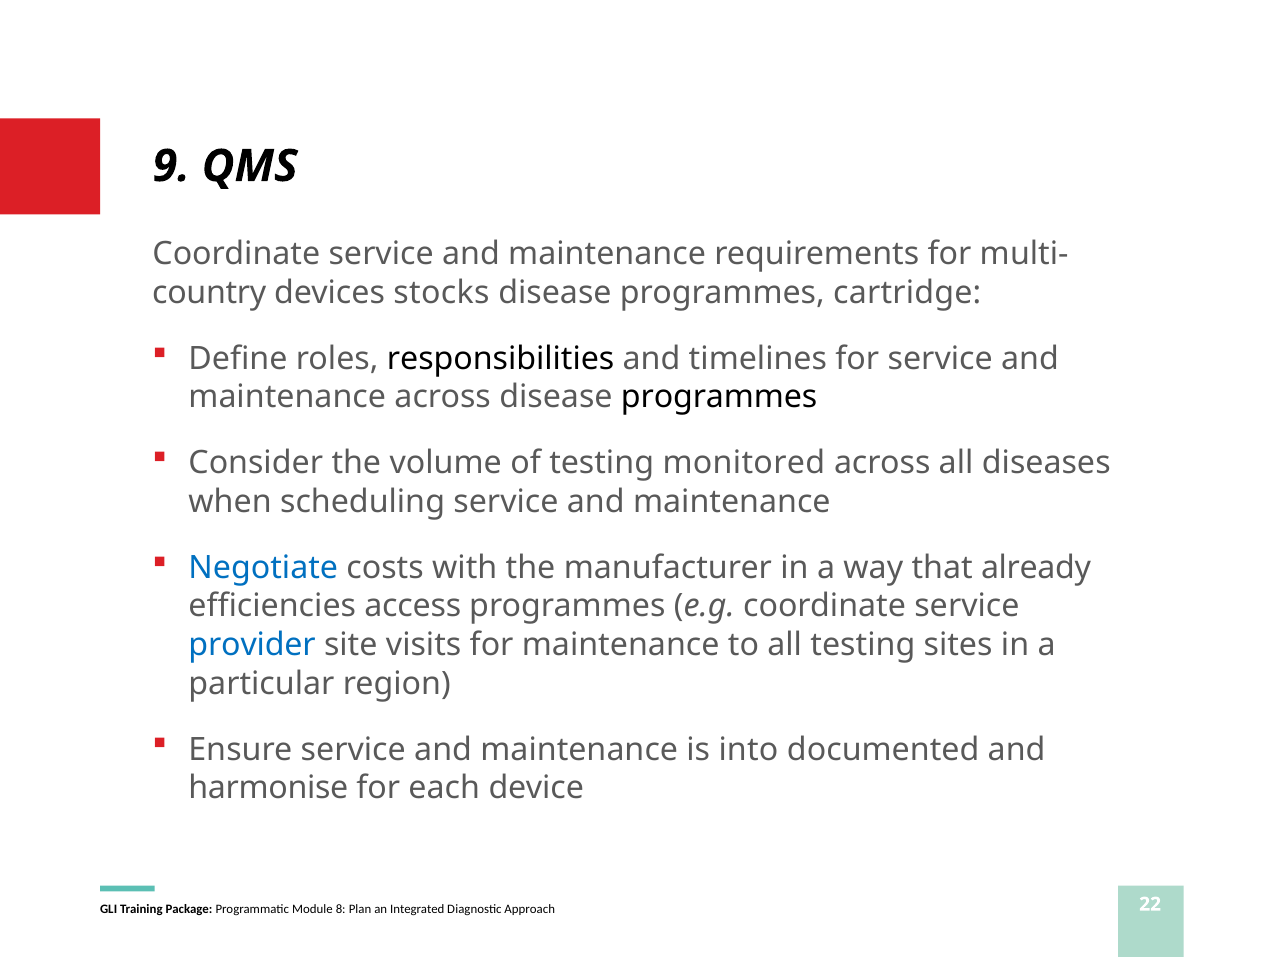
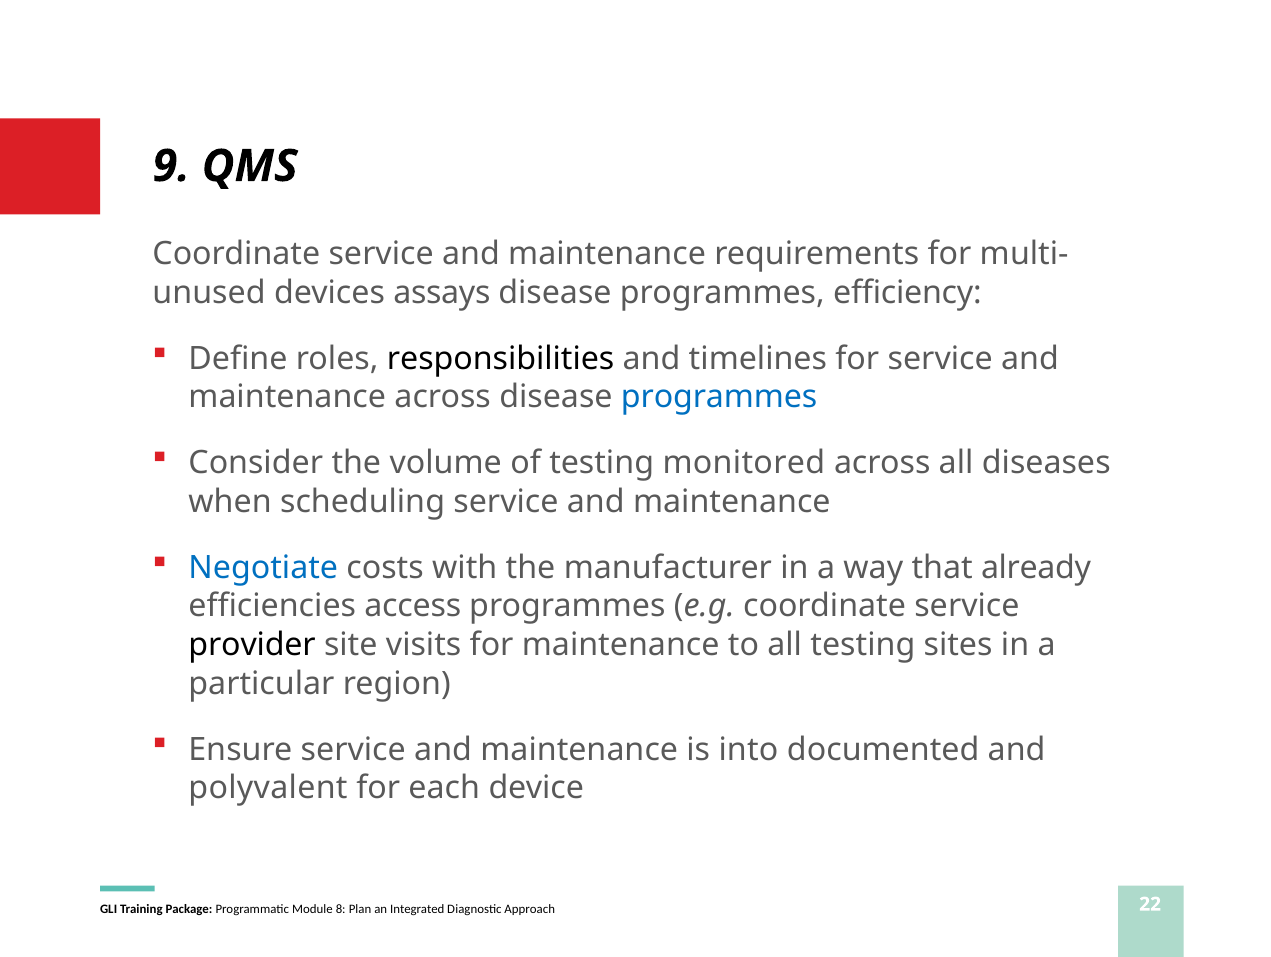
country: country -> unused
stocks: stocks -> assays
cartridge: cartridge -> efficiency
programmes at (719, 397) colour: black -> blue
provider colour: blue -> black
harmonise: harmonise -> polyvalent
